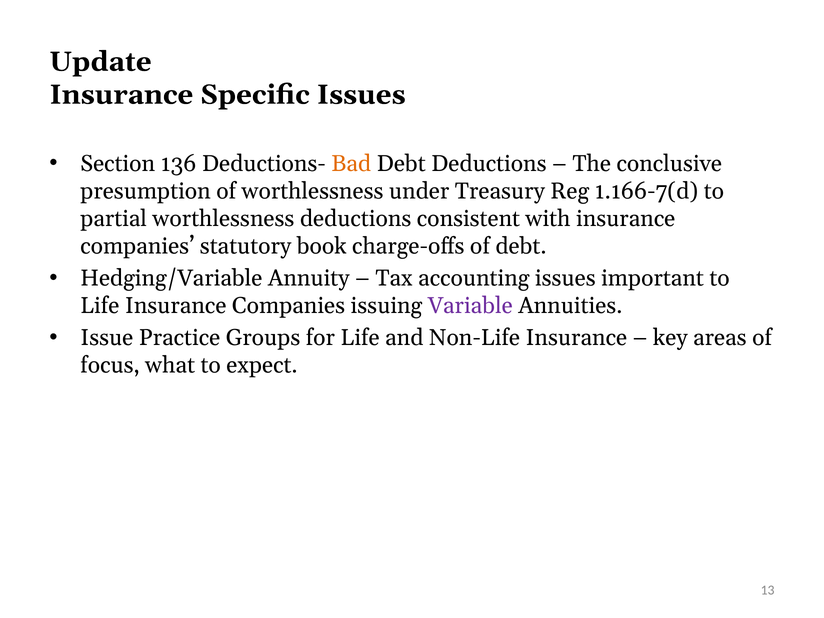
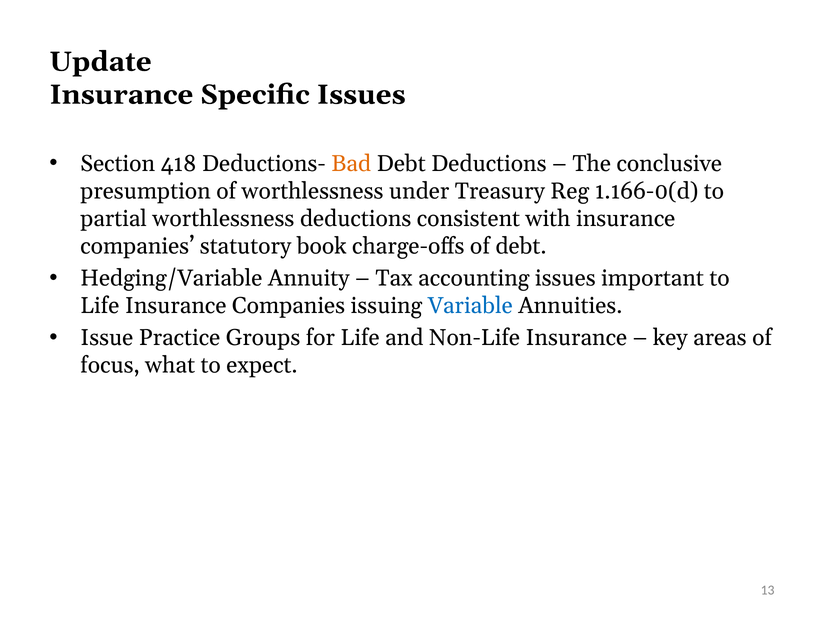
136: 136 -> 418
1.166-7(d: 1.166-7(d -> 1.166-0(d
Variable colour: purple -> blue
